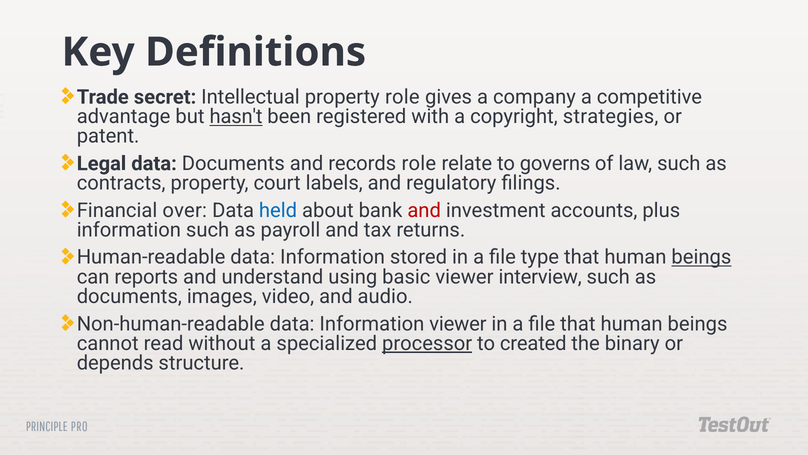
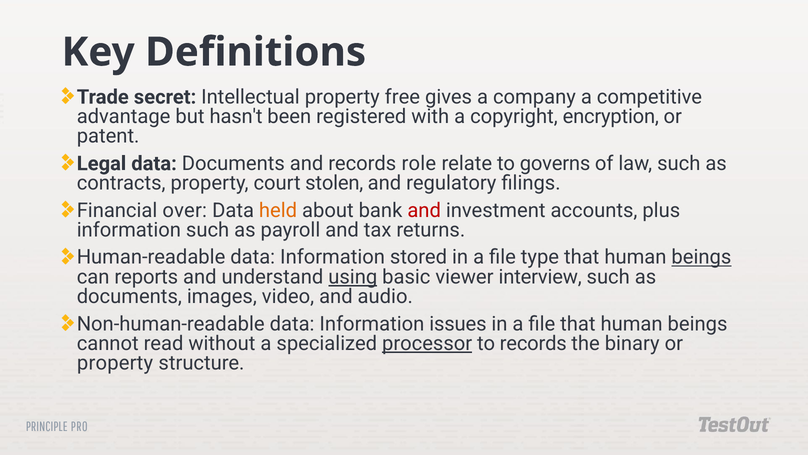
property role: role -> free
hasn't underline: present -> none
strategies: strategies -> encryption
labels: labels -> stolen
held colour: blue -> orange
using underline: none -> present
Information viewer: viewer -> issues
to created: created -> records
depends at (115, 363): depends -> property
